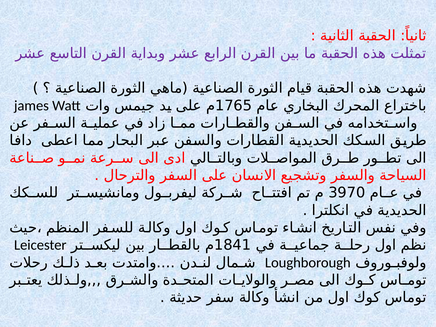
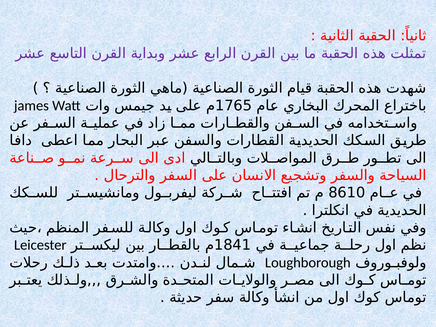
3970: 3970 -> 8610
